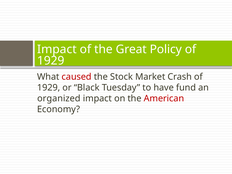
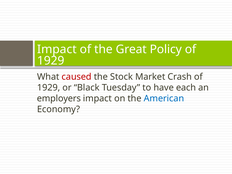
fund: fund -> each
organized: organized -> employers
American colour: red -> blue
